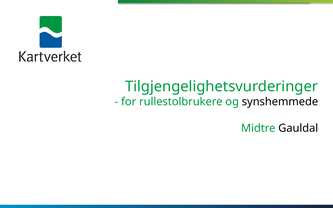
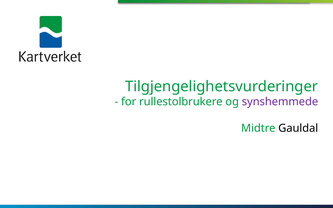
synshemmede colour: black -> purple
